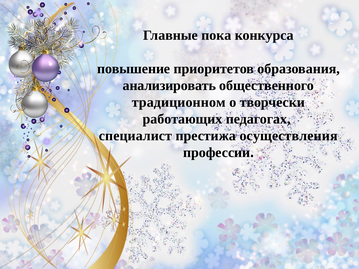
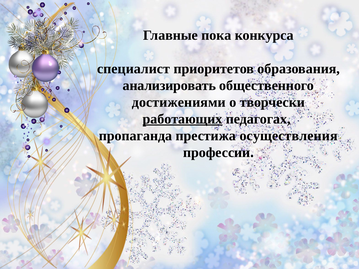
повышение: повышение -> специалист
традиционном: традиционном -> достижениями
работающих underline: none -> present
специалист: специалист -> пропаганда
